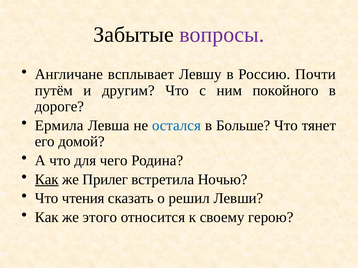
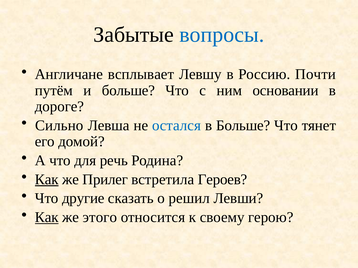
вопросы colour: purple -> blue
и другим: другим -> больше
покойного: покойного -> основании
Ермила: Ермила -> Сильно
чего: чего -> речь
Ночью: Ночью -> Героев
чтения: чтения -> другие
Как at (47, 218) underline: none -> present
